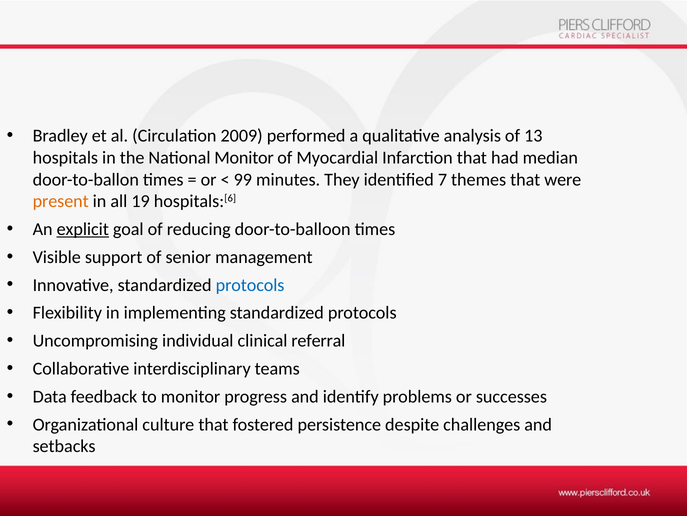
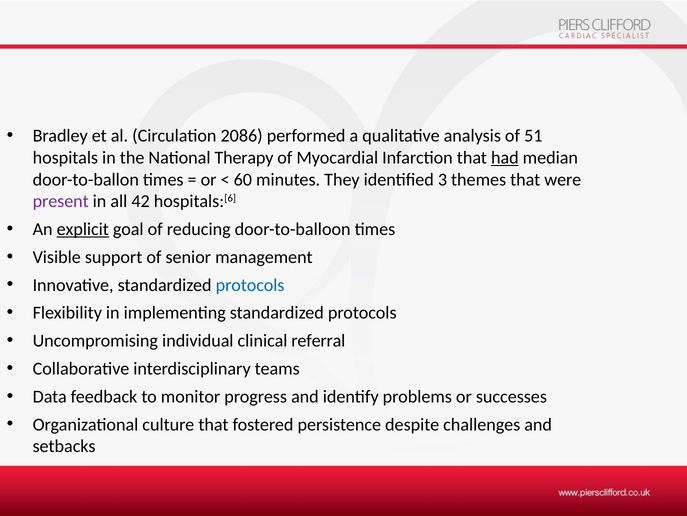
2009: 2009 -> 2086
13: 13 -> 51
National Monitor: Monitor -> Therapy
had underline: none -> present
99: 99 -> 60
7: 7 -> 3
present colour: orange -> purple
19: 19 -> 42
